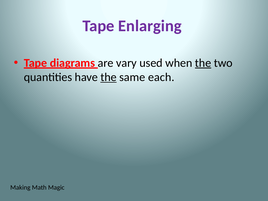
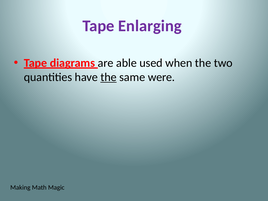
vary: vary -> able
the at (203, 63) underline: present -> none
each: each -> were
